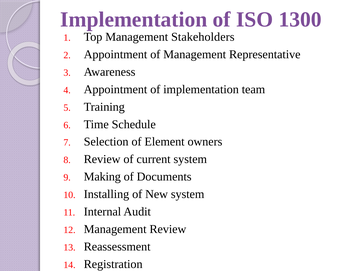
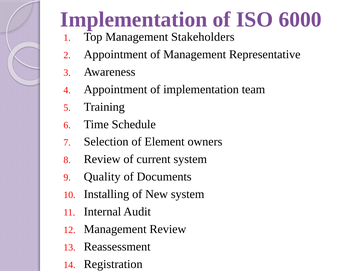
1300: 1300 -> 6000
Making: Making -> Quality
